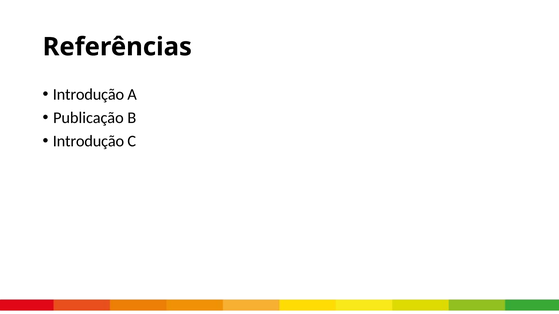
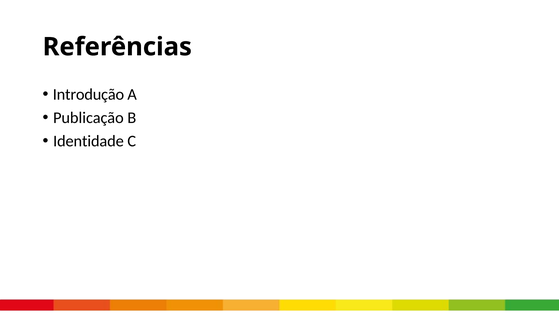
Introdução at (88, 141): Introdução -> Identidade
